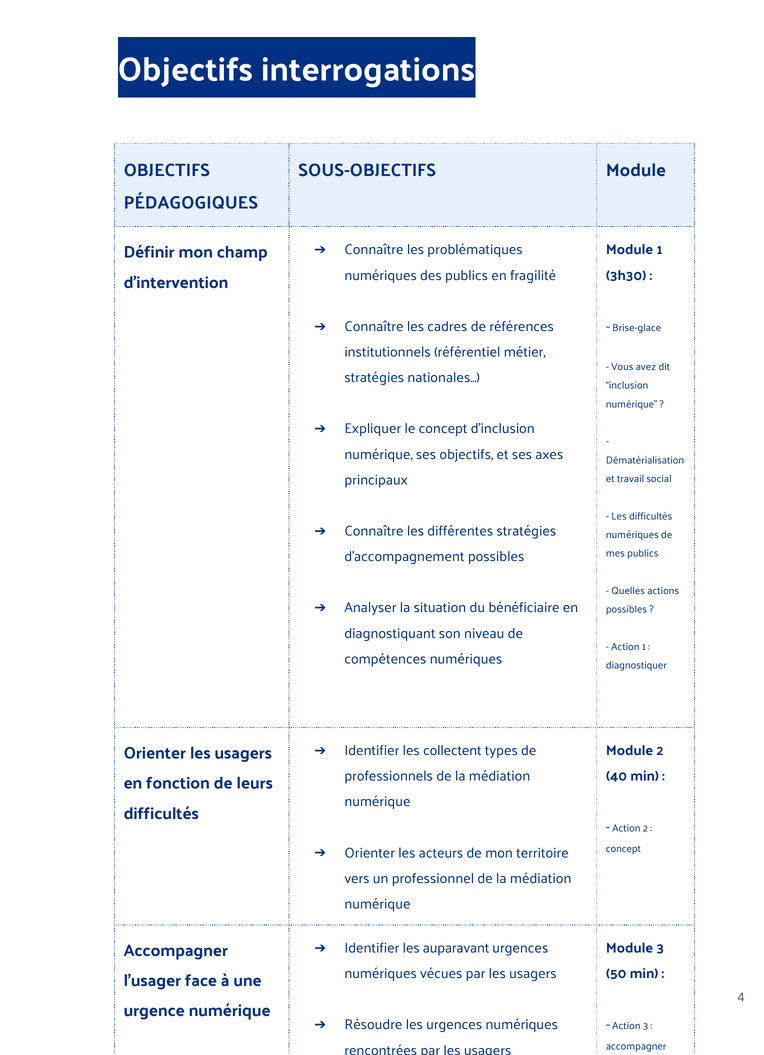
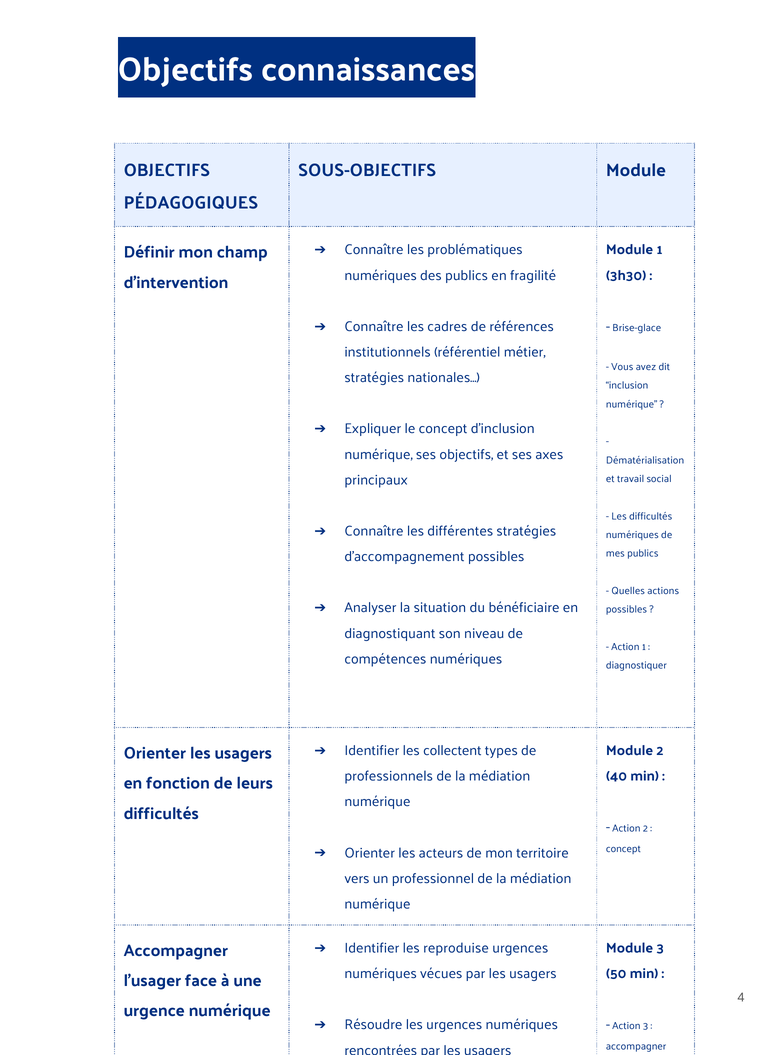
interrogations: interrogations -> connaissances
auparavant: auparavant -> reproduise
